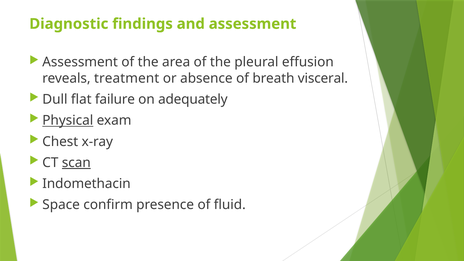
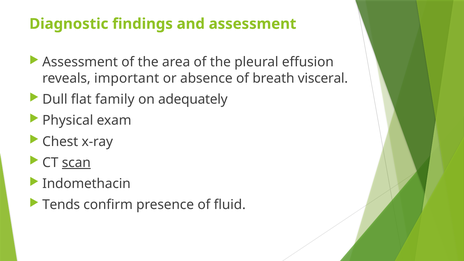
treatment: treatment -> important
failure: failure -> family
Physical underline: present -> none
Space: Space -> Tends
